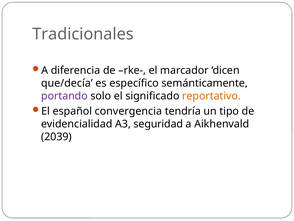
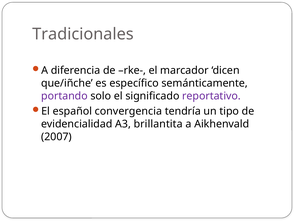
que/decía: que/decía -> que/iñche
reportativo colour: orange -> purple
seguridad: seguridad -> brillantita
2039: 2039 -> 2007
